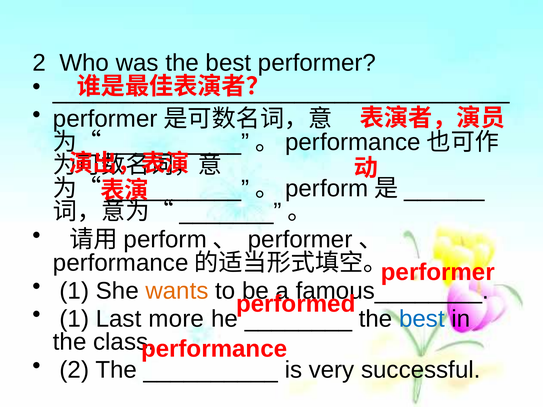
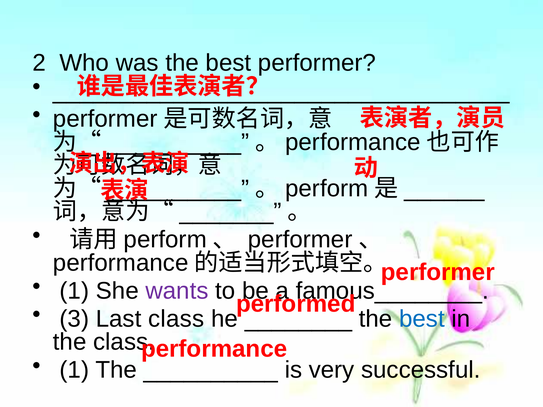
wants colour: orange -> purple
1 at (74, 319): 1 -> 3
Last more: more -> class
2 at (74, 370): 2 -> 1
